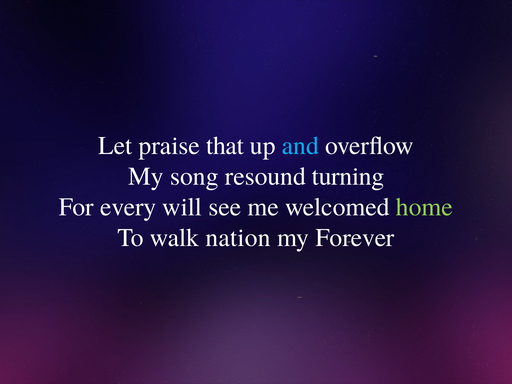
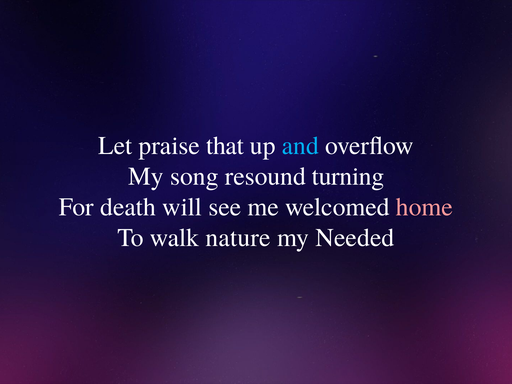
every: every -> death
home colour: light green -> pink
nation: nation -> nature
Forever: Forever -> Needed
